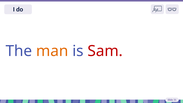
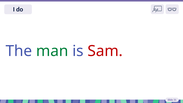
man colour: orange -> green
